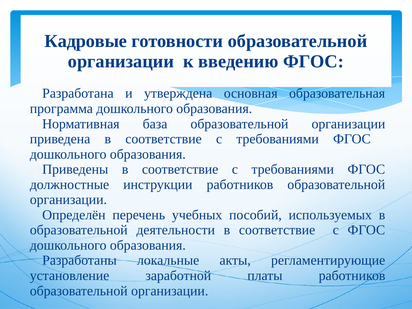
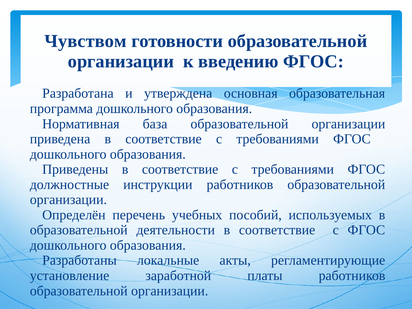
Кадровые: Кадровые -> Чувством
